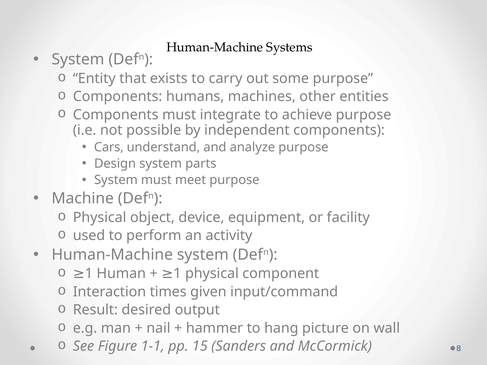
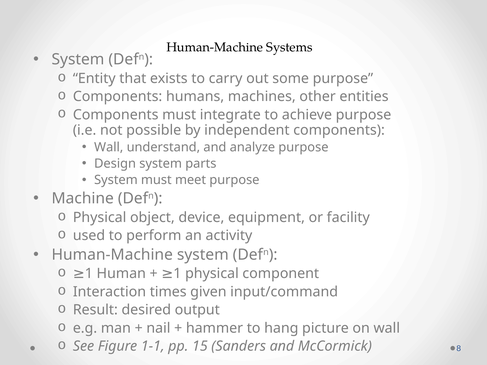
Cars at (109, 147): Cars -> Wall
